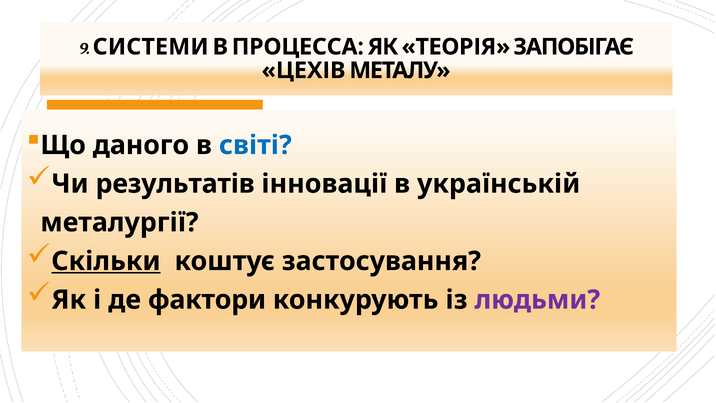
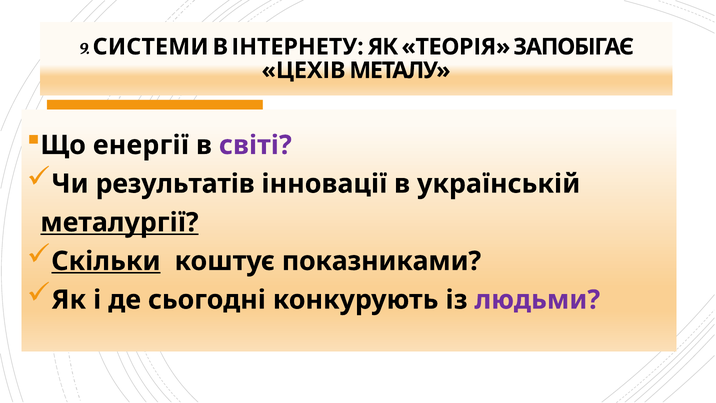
ПРОЦЕССА: ПРОЦЕССА -> ІНТЕРНЕТУ
даного: даного -> енергії
світі colour: blue -> purple
металургії underline: none -> present
застосування: застосування -> показниками
фактори: фактори -> сьогодні
